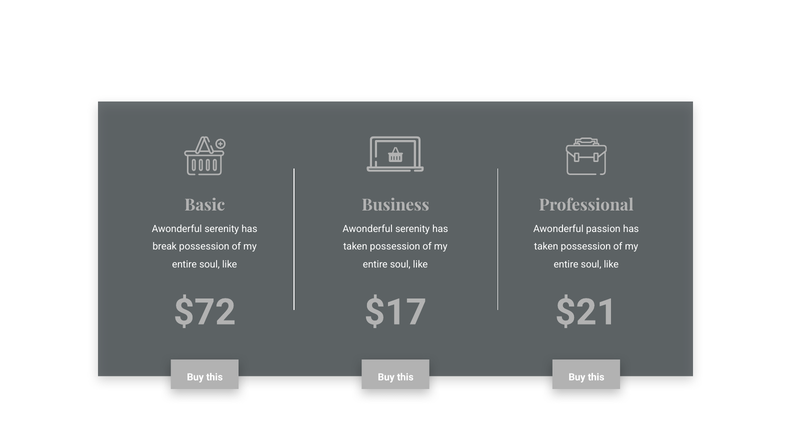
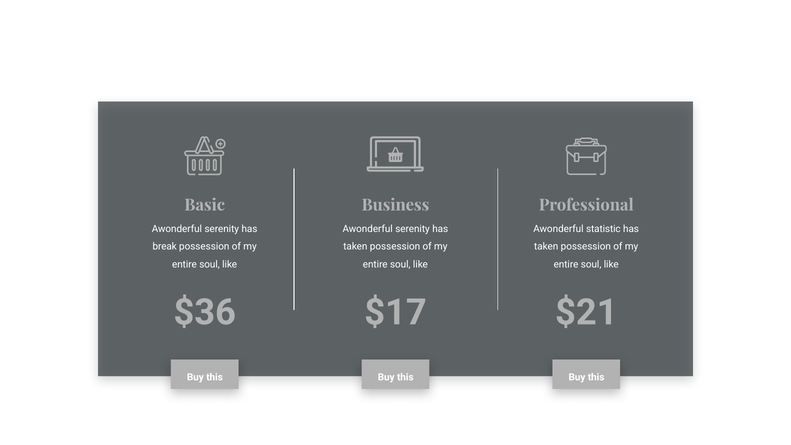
passion: passion -> statistic
$72: $72 -> $36
